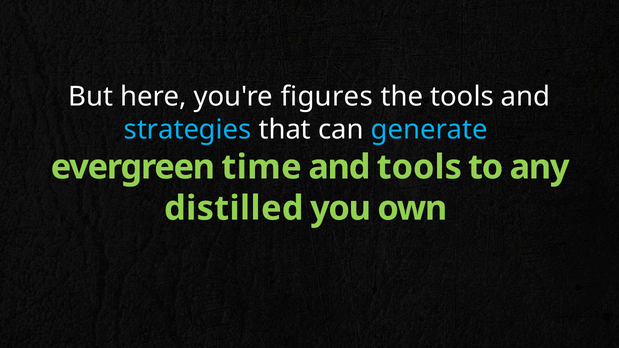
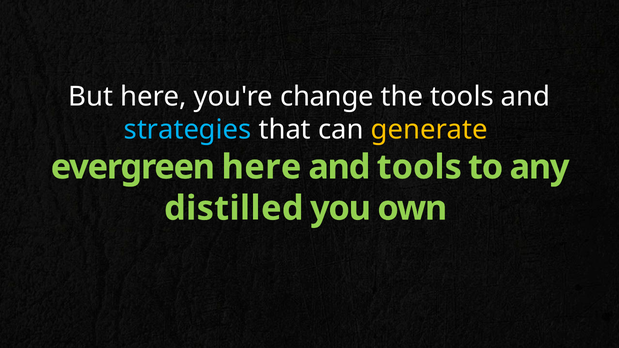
figures: figures -> change
generate colour: light blue -> yellow
evergreen time: time -> here
